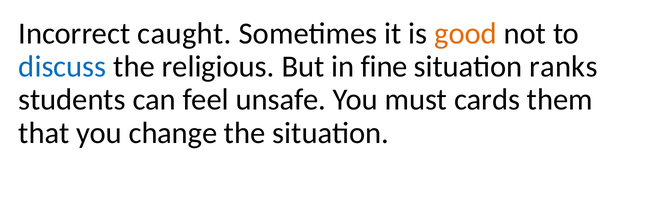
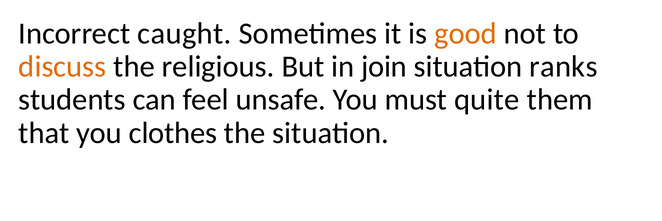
discuss colour: blue -> orange
fine: fine -> join
cards: cards -> quite
change: change -> clothes
